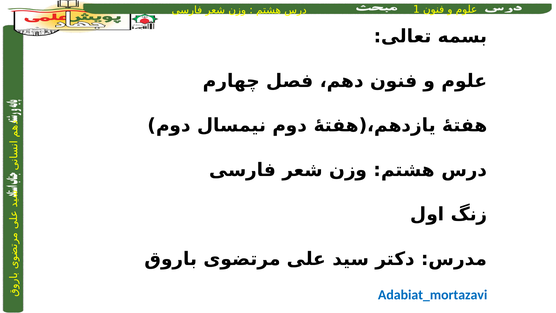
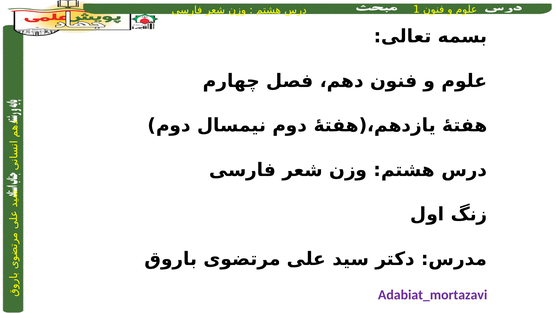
Adabiat_mortazavi colour: blue -> purple
